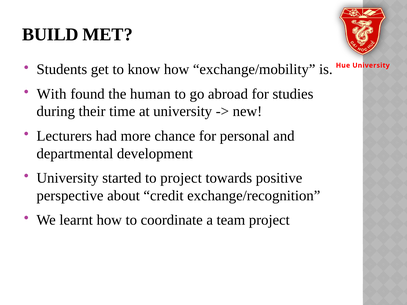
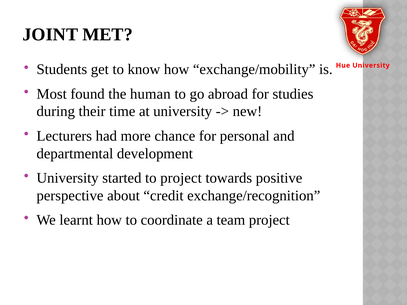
BUILD: BUILD -> JOINT
With: With -> Most
